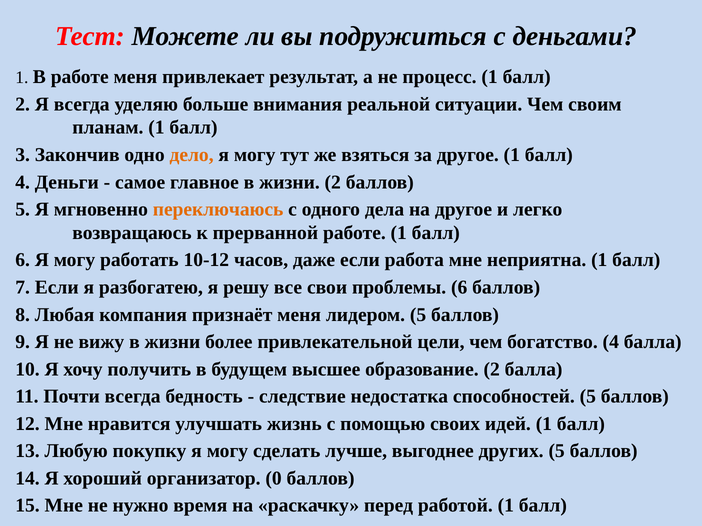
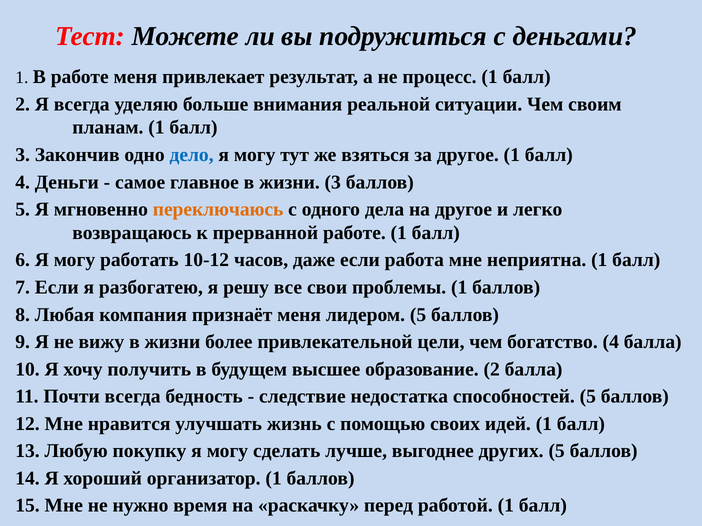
дело colour: orange -> blue
жизни 2: 2 -> 3
проблемы 6: 6 -> 1
организатор 0: 0 -> 1
